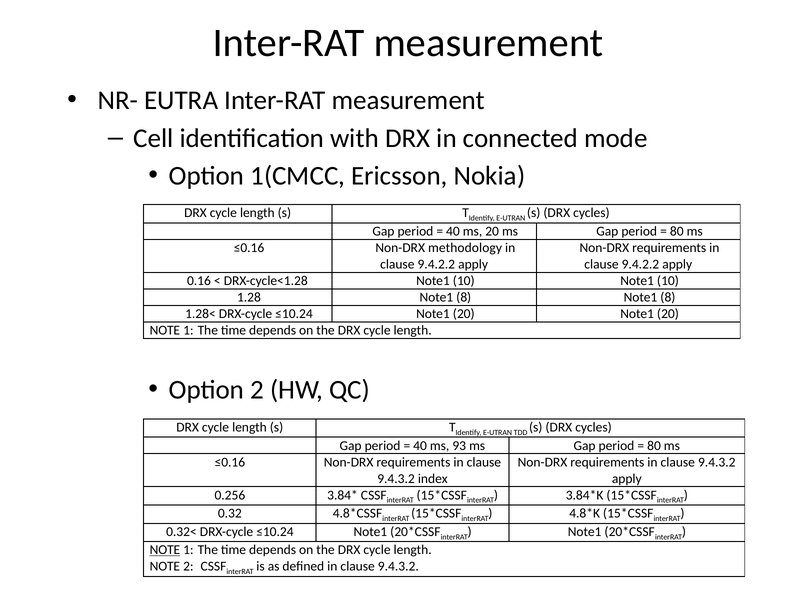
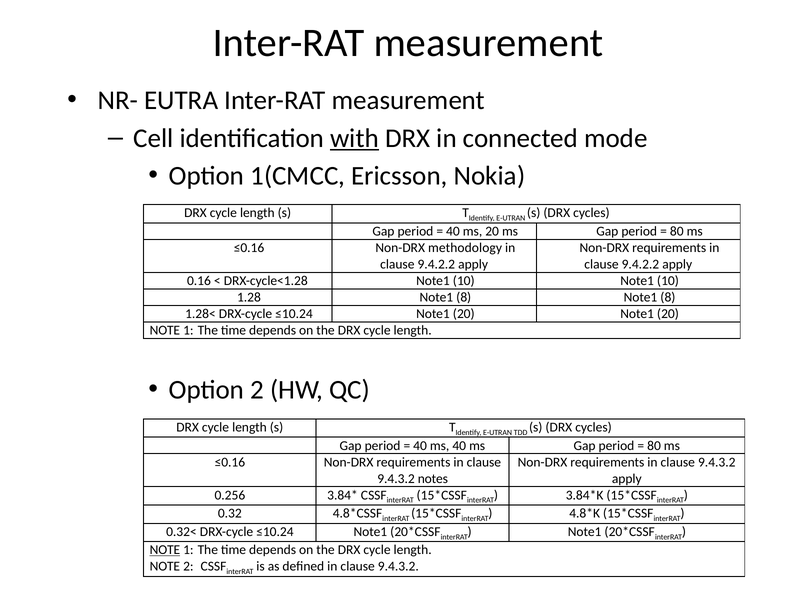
with underline: none -> present
ms 93: 93 -> 40
index: index -> notes
